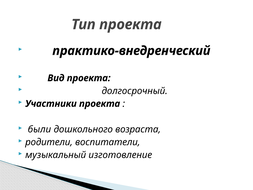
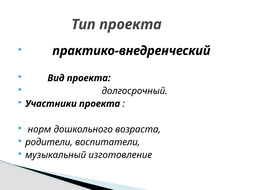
были: были -> норм
